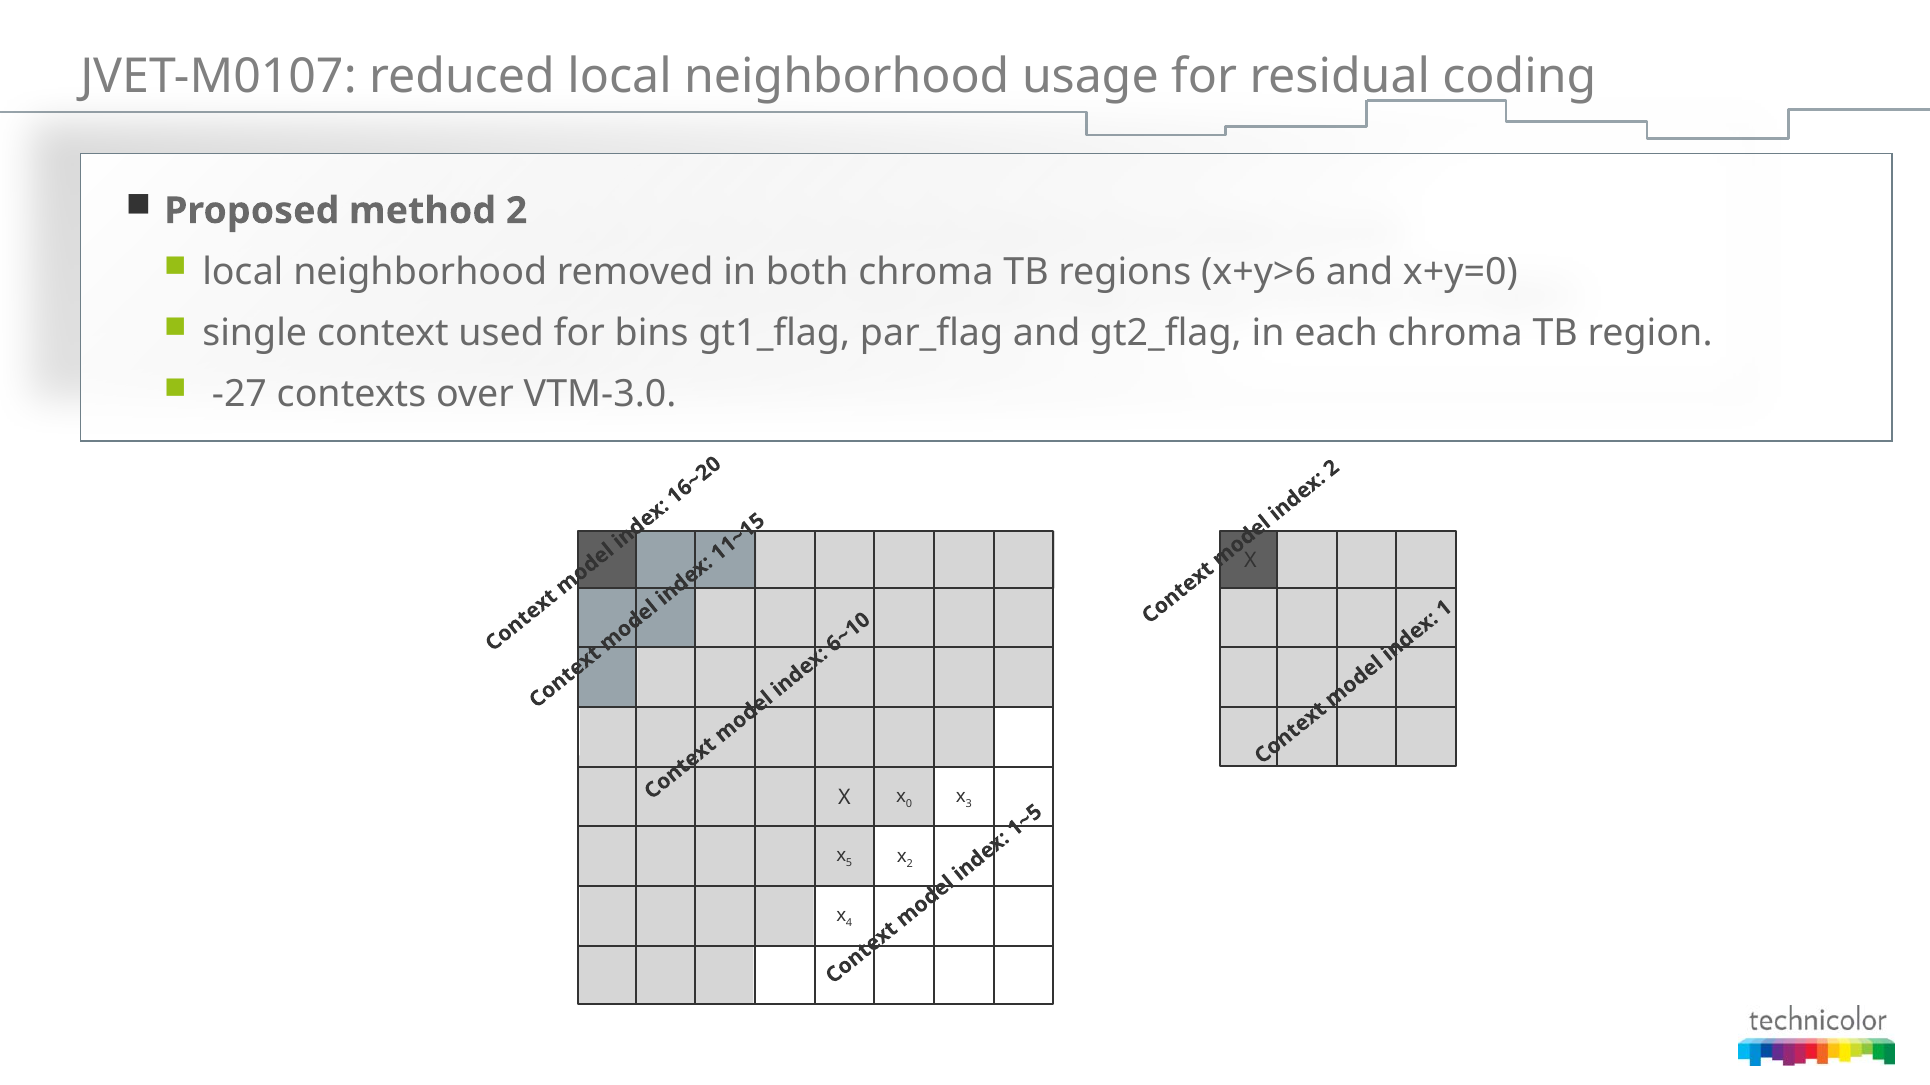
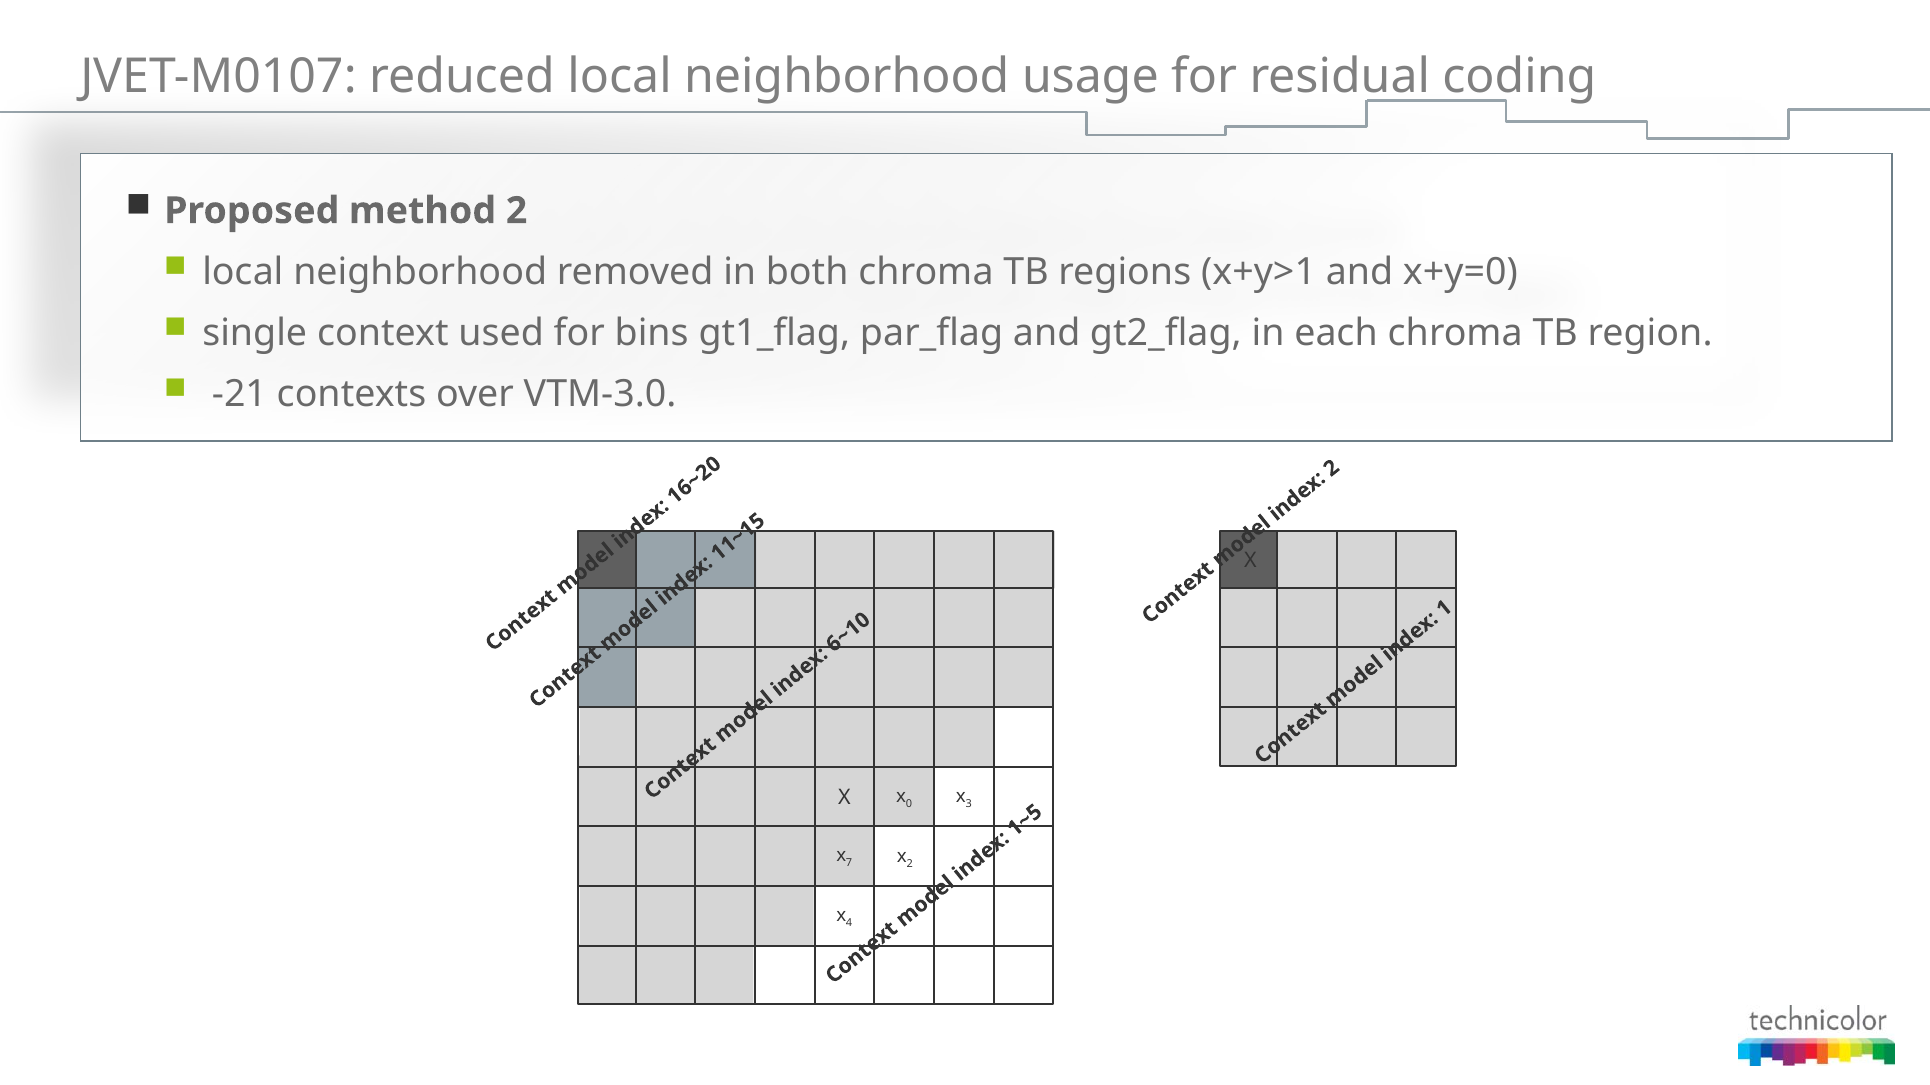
x+y>6: x+y>6 -> x+y>1
-27: -27 -> -21
x 5: 5 -> 7
